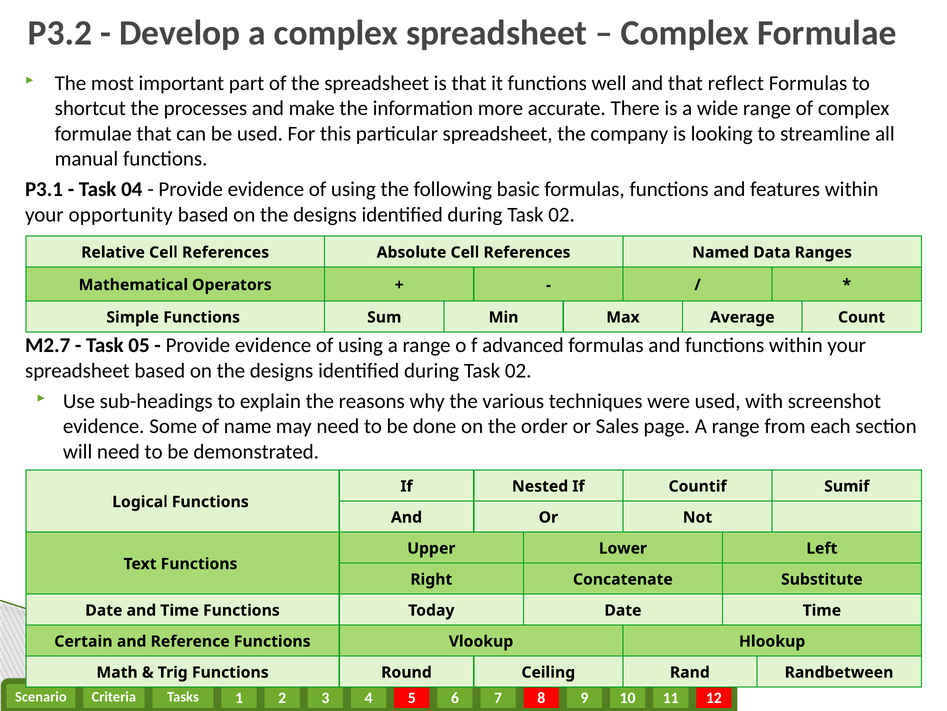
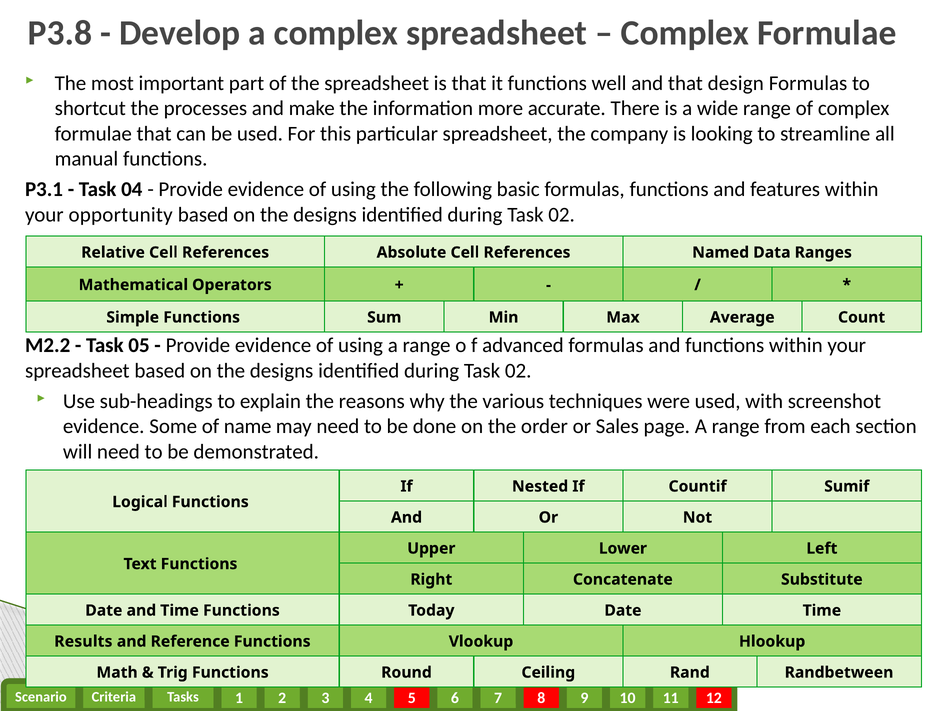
P3.2: P3.2 -> P3.8
reflect: reflect -> design
M2.7: M2.7 -> M2.2
Certain: Certain -> Results
